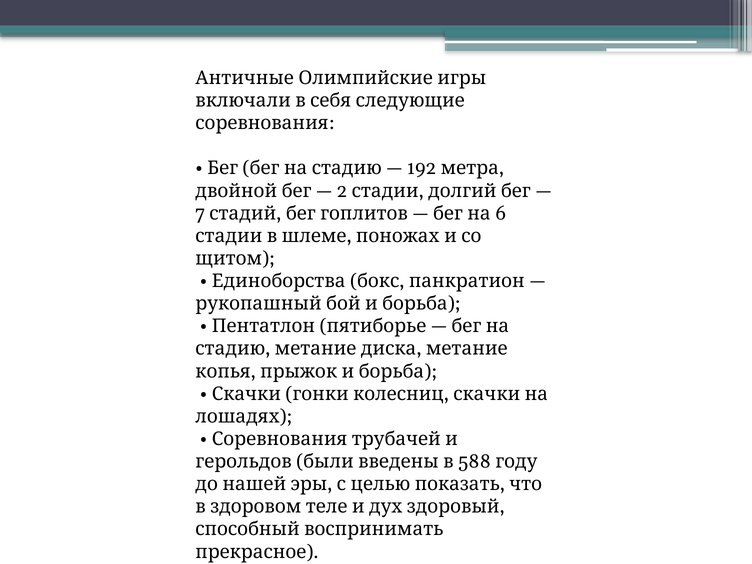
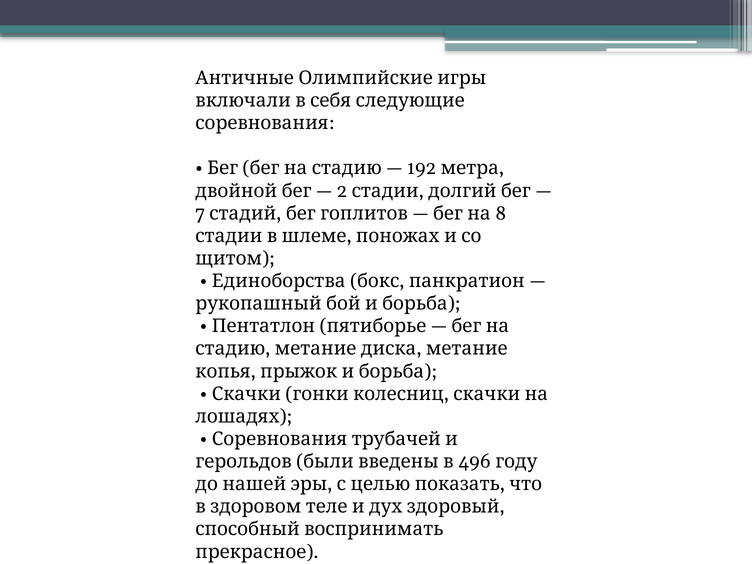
6: 6 -> 8
588: 588 -> 496
